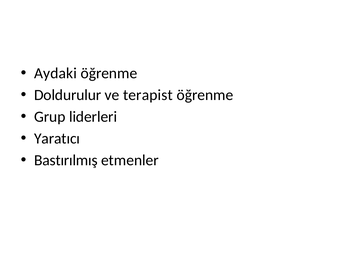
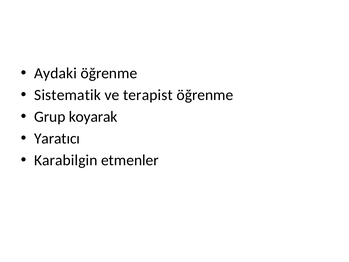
Doldurulur: Doldurulur -> Sistematik
liderleri: liderleri -> koyarak
Bastırılmış: Bastırılmış -> Karabilgin
